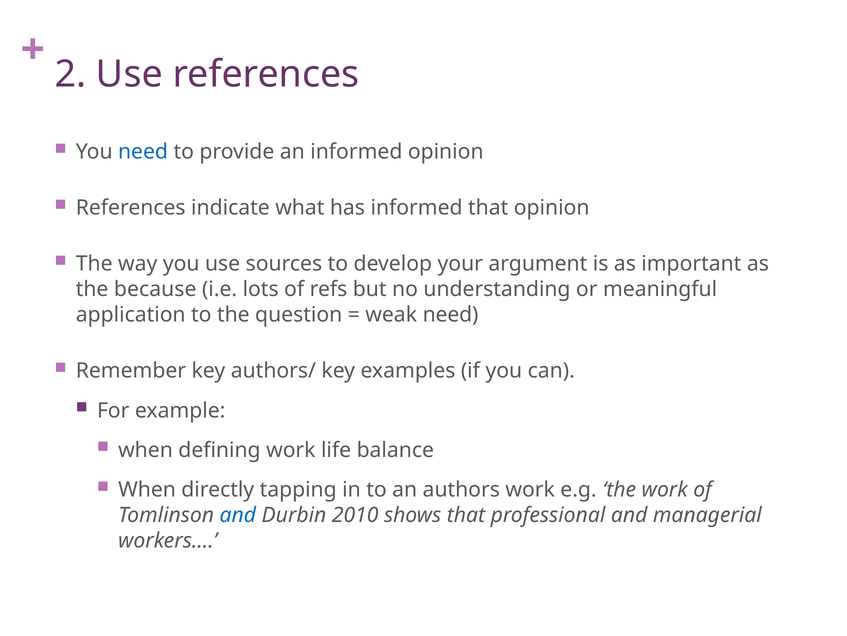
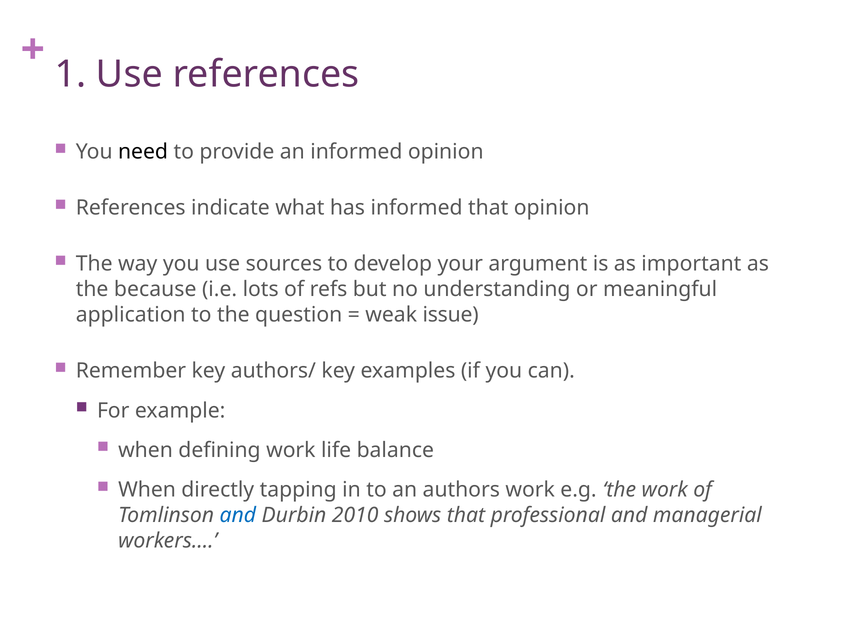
2: 2 -> 1
need at (143, 152) colour: blue -> black
weak need: need -> issue
